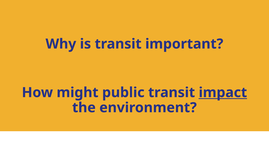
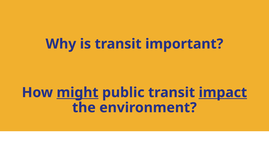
might underline: none -> present
